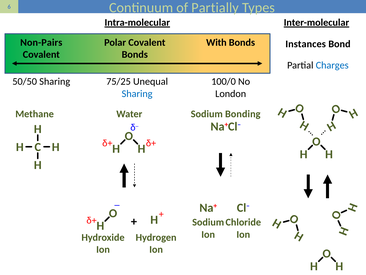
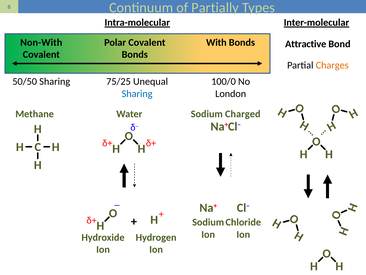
Non-Pairs: Non-Pairs -> Non-With
Instances: Instances -> Attractive
Charges colour: blue -> orange
Bonding: Bonding -> Charged
